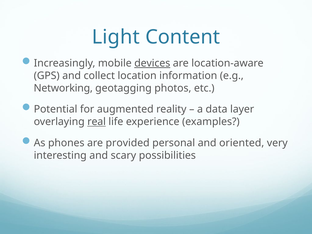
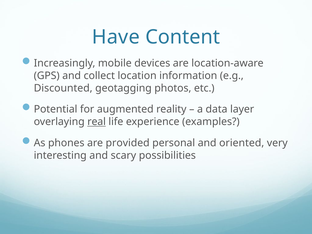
Light: Light -> Have
devices underline: present -> none
Networking: Networking -> Discounted
